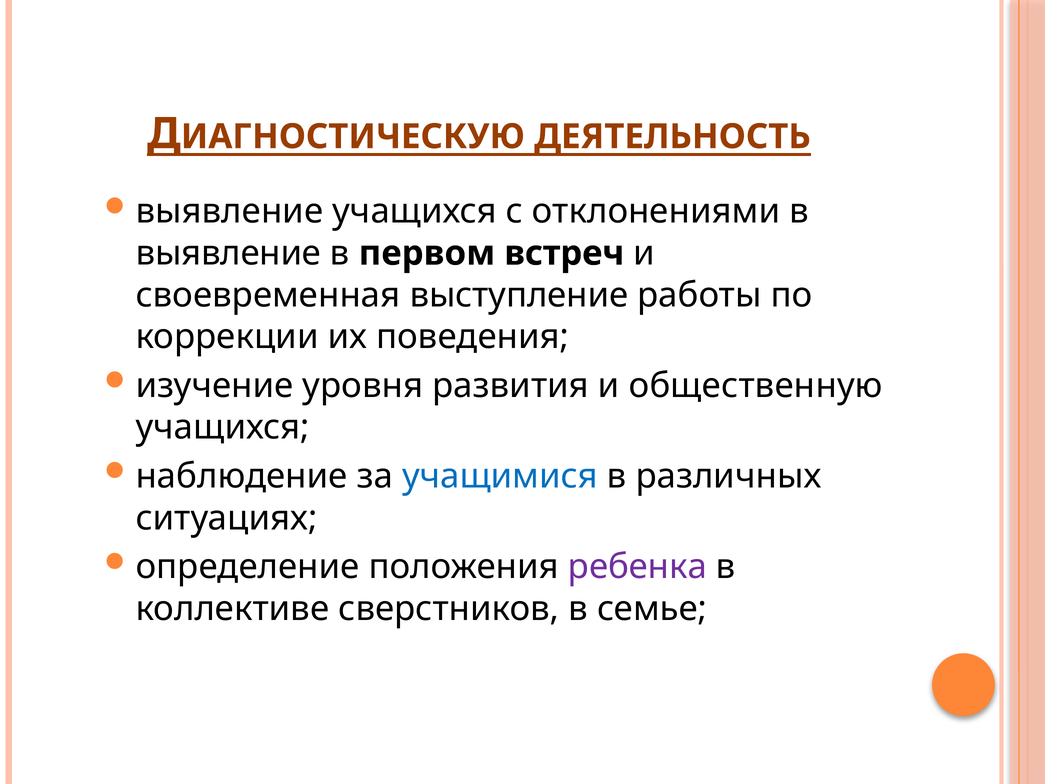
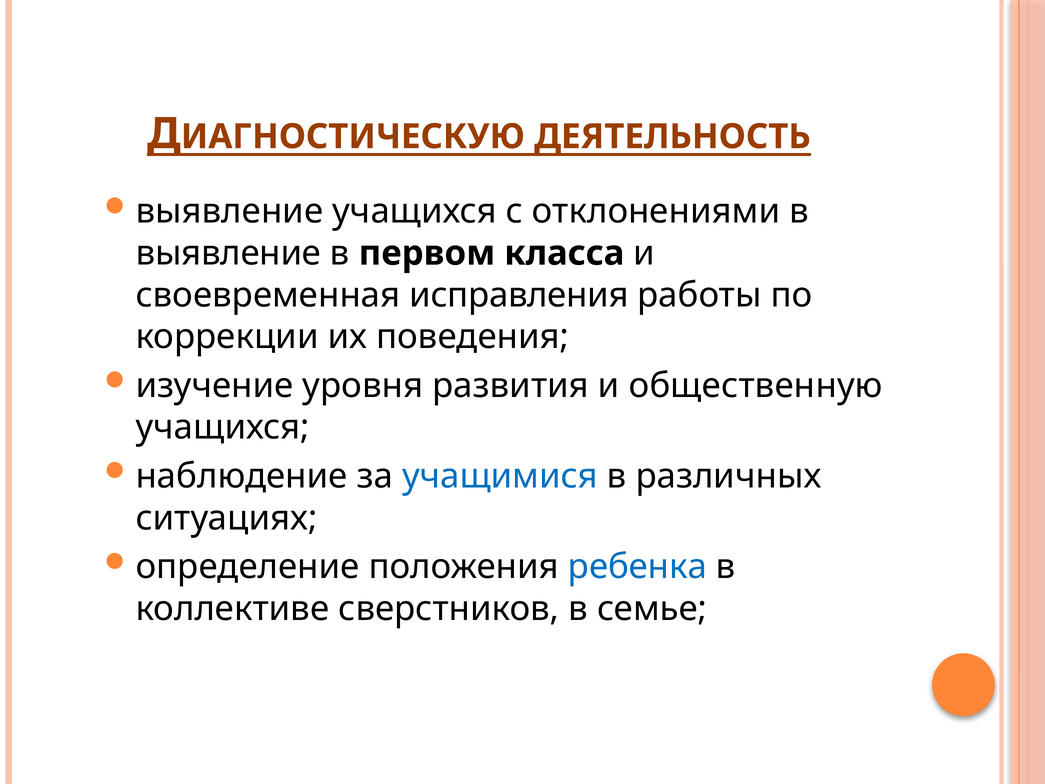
встреч: встреч -> класса
выступление: выступление -> исправления
ребенка colour: purple -> blue
